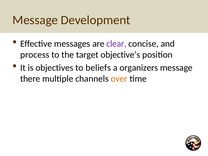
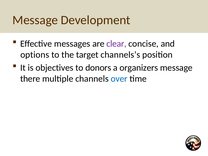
process: process -> options
objective’s: objective’s -> channels’s
beliefs: beliefs -> donors
over colour: orange -> blue
